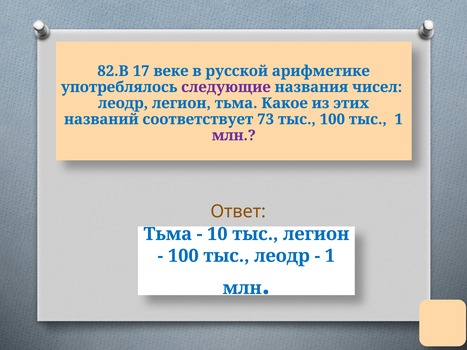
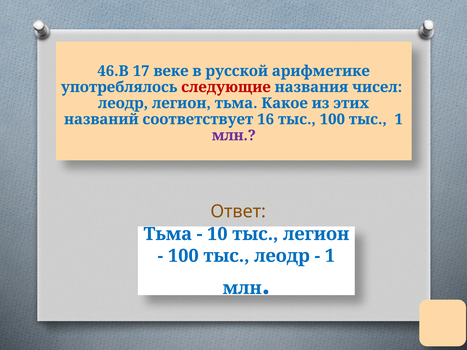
82.В: 82.В -> 46.В
следующие colour: purple -> red
73: 73 -> 16
